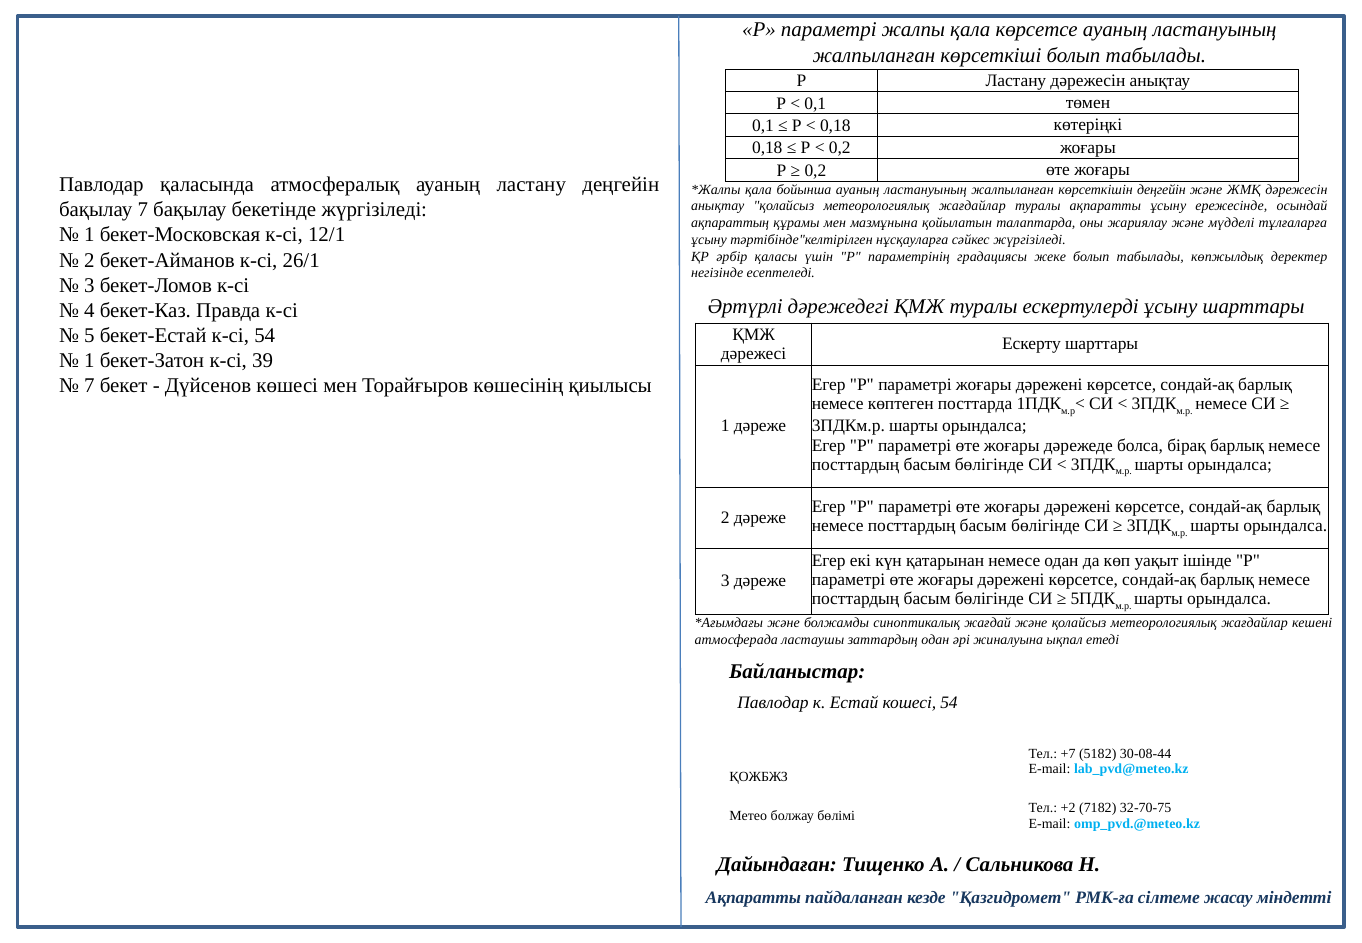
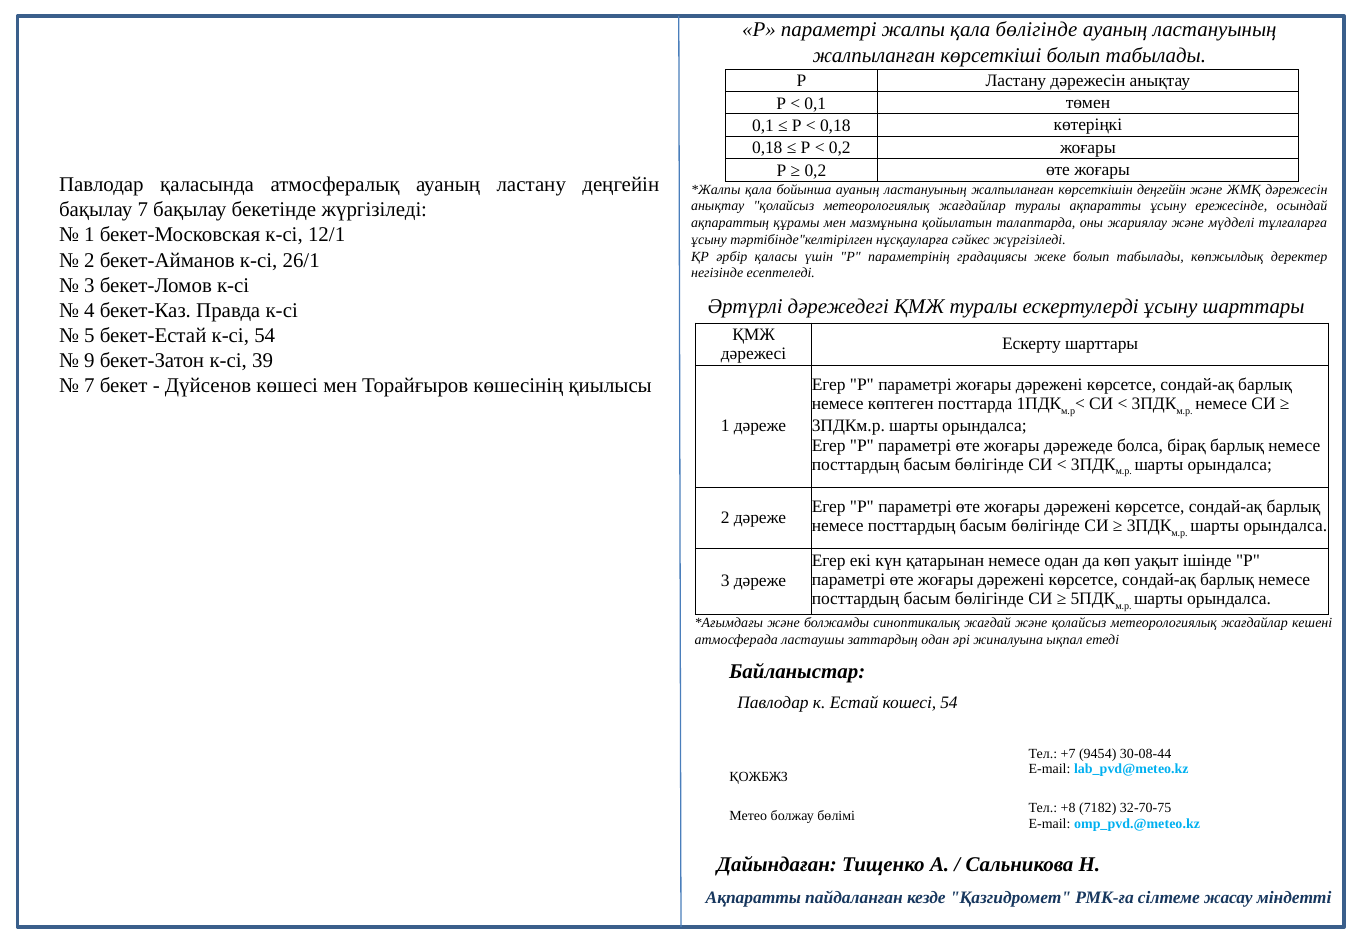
қала көрсетсе: көрсетсе -> бөлігінде
1 at (89, 361): 1 -> 9
5182: 5182 -> 9454
+2: +2 -> +8
